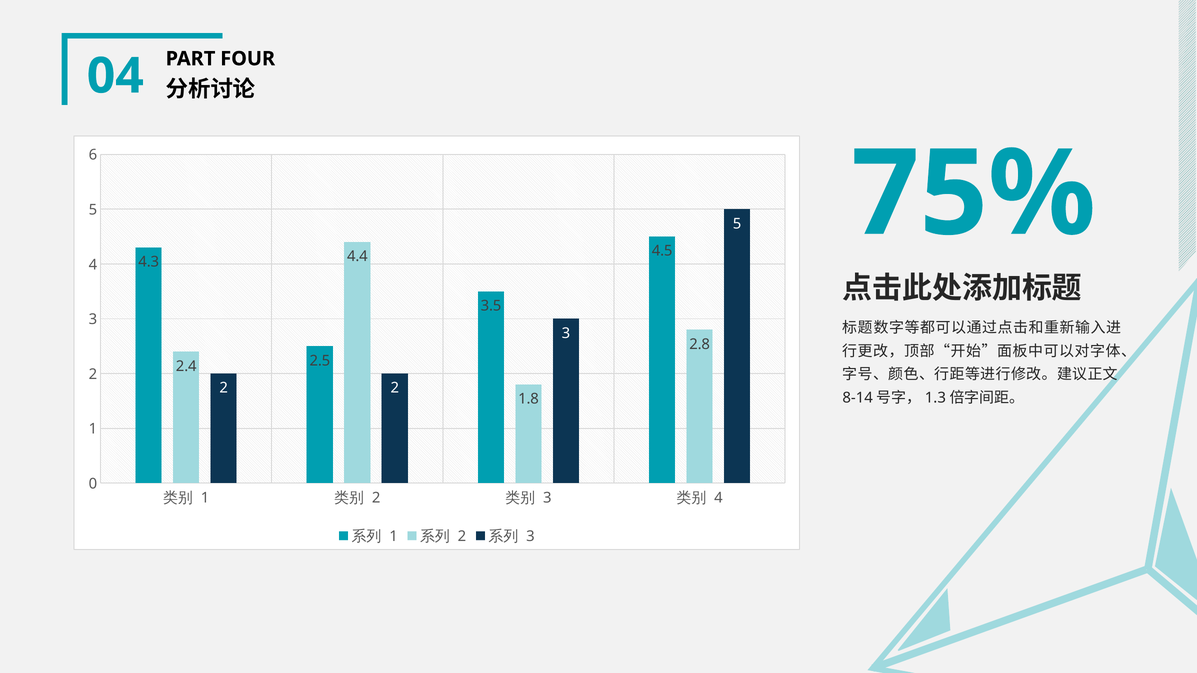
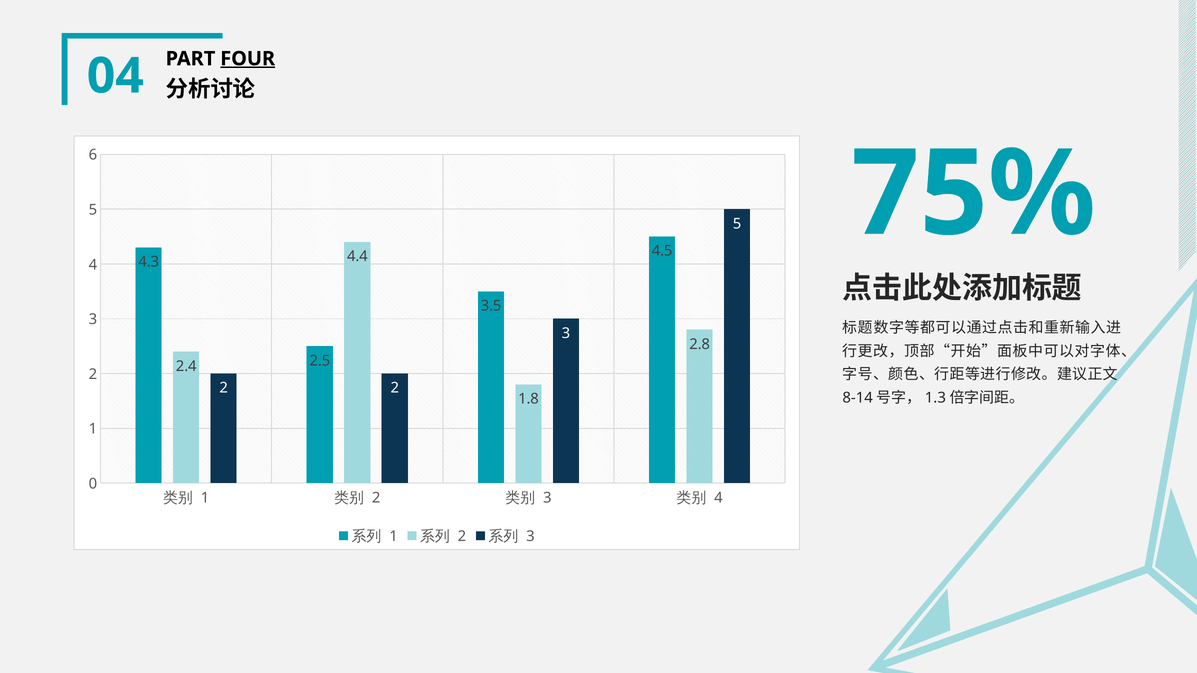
FOUR underline: none -> present
